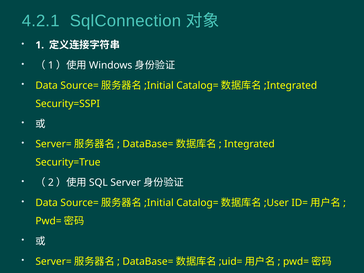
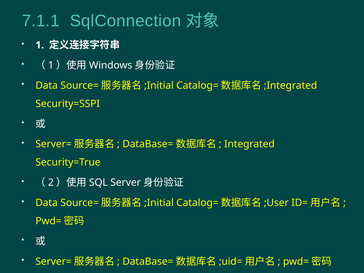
4.2.1: 4.2.1 -> 7.1.1
